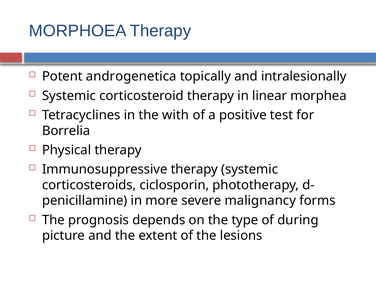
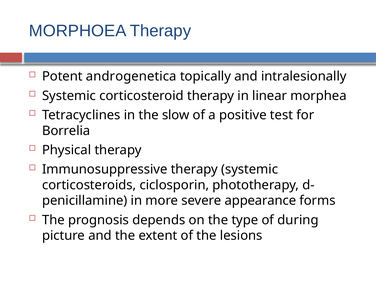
with: with -> slow
malignancy: malignancy -> appearance
